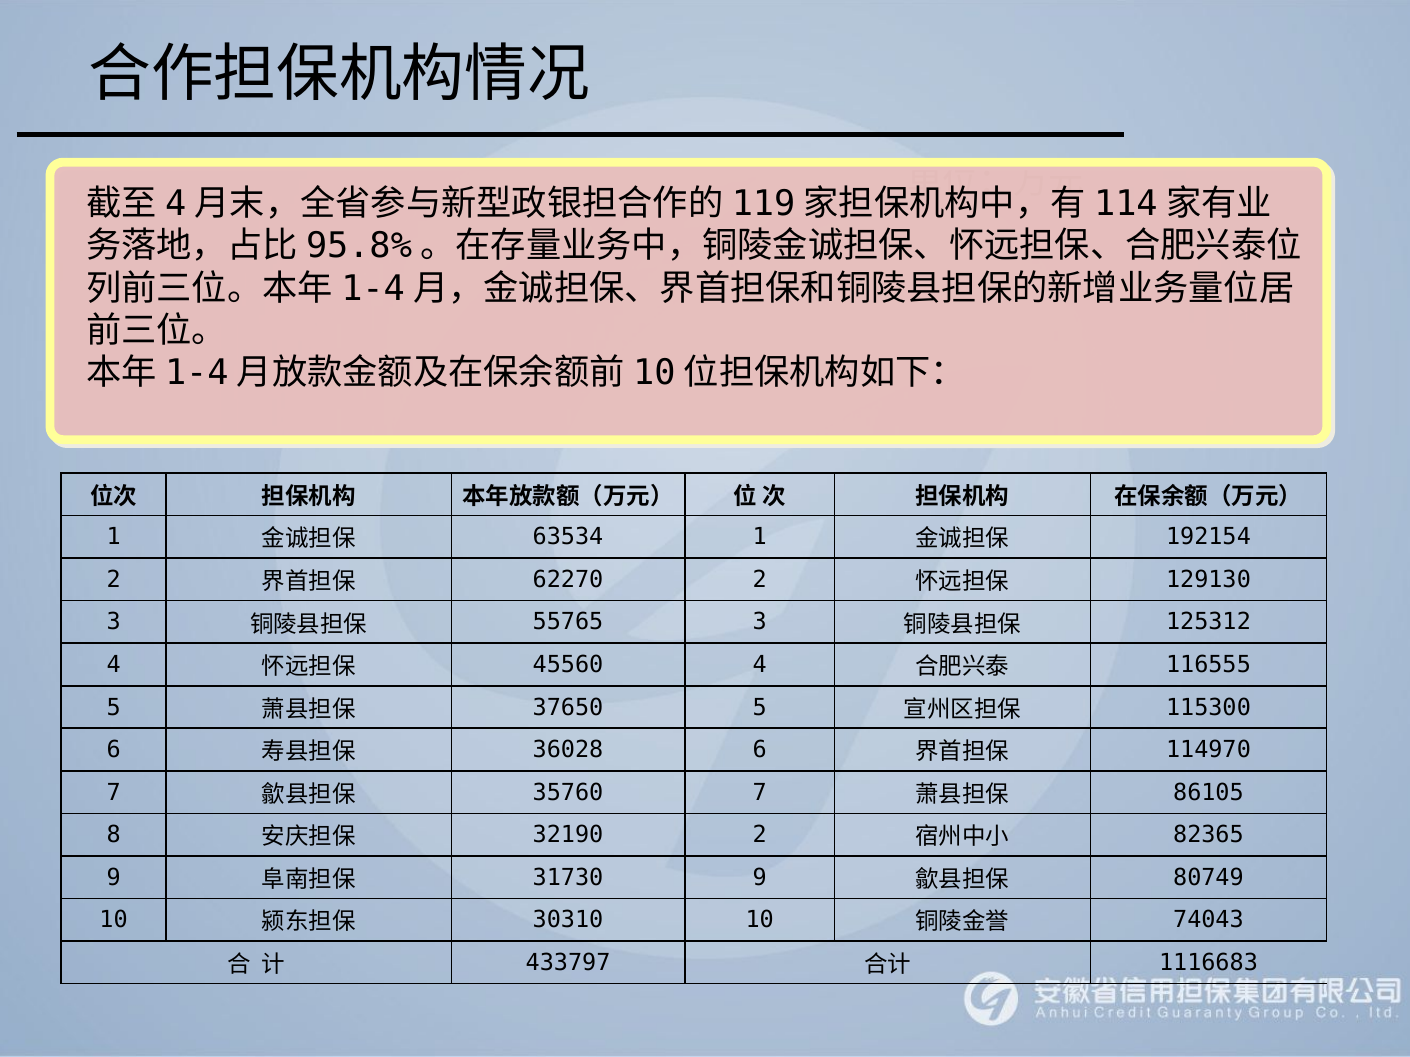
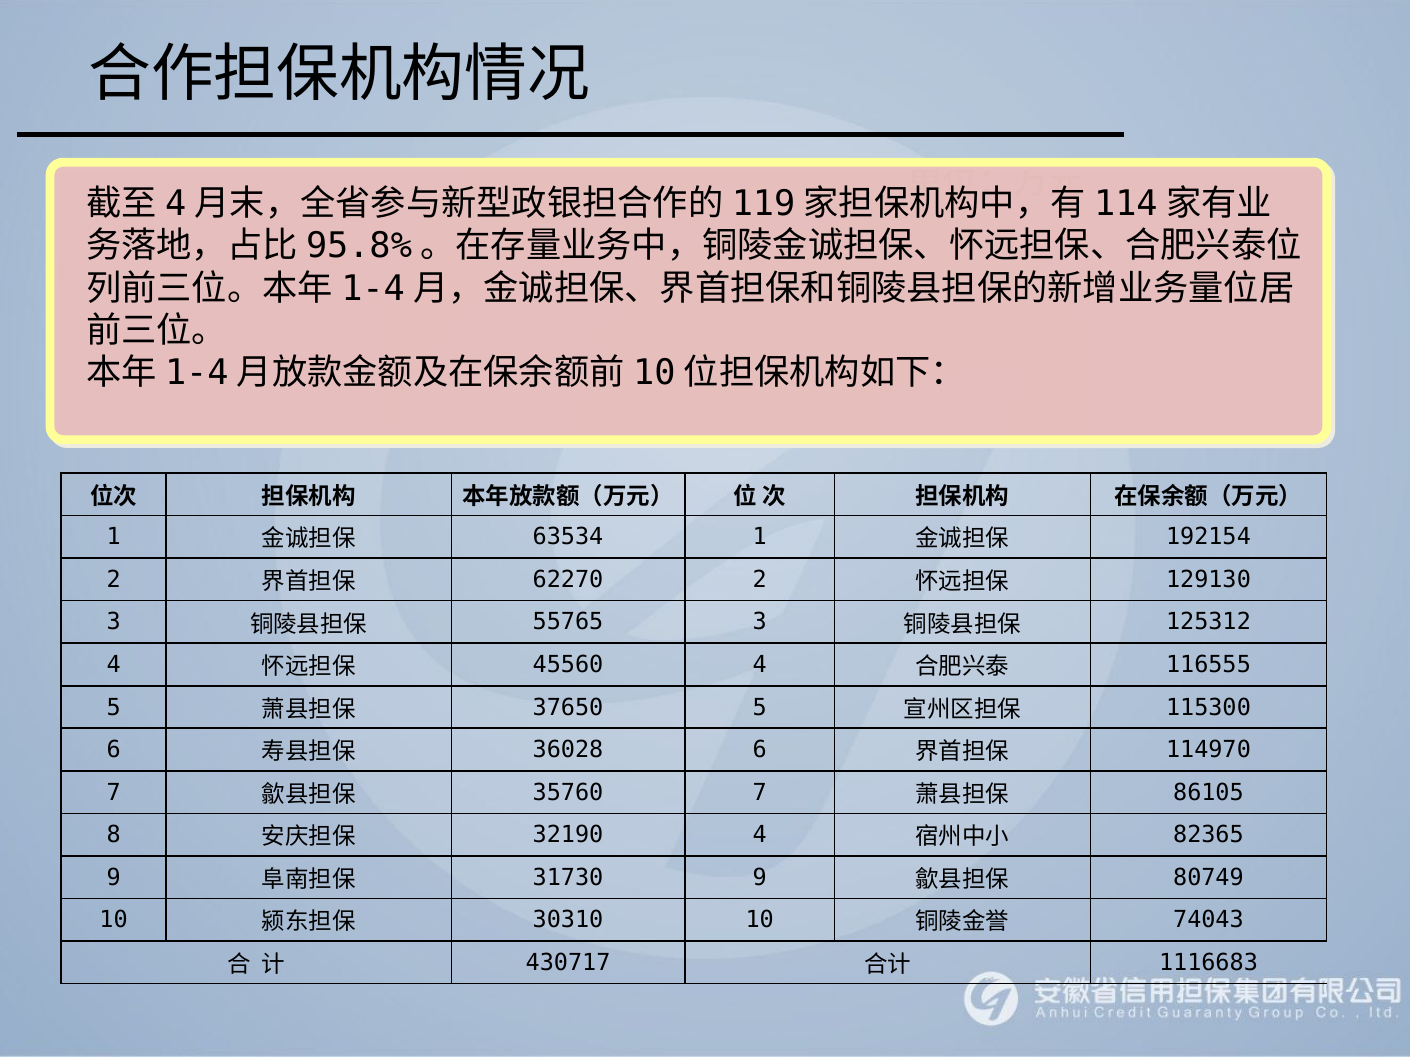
32190 2: 2 -> 4
433797: 433797 -> 430717
